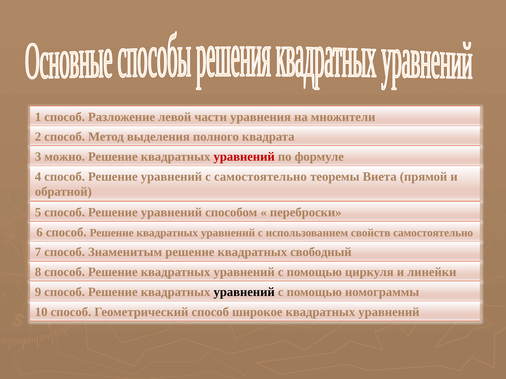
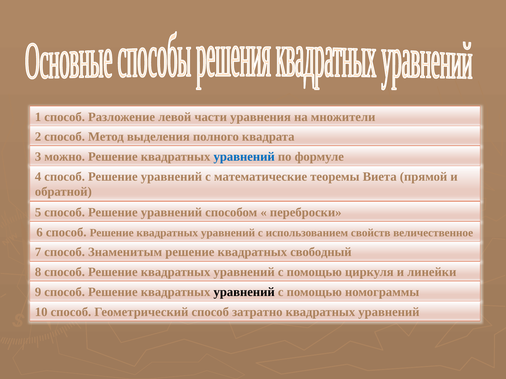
уравнений at (244, 157) colour: red -> blue
с самостоятельно: самостоятельно -> математические
свойств самостоятельно: самостоятельно -> величественное
широкое: широкое -> затратно
